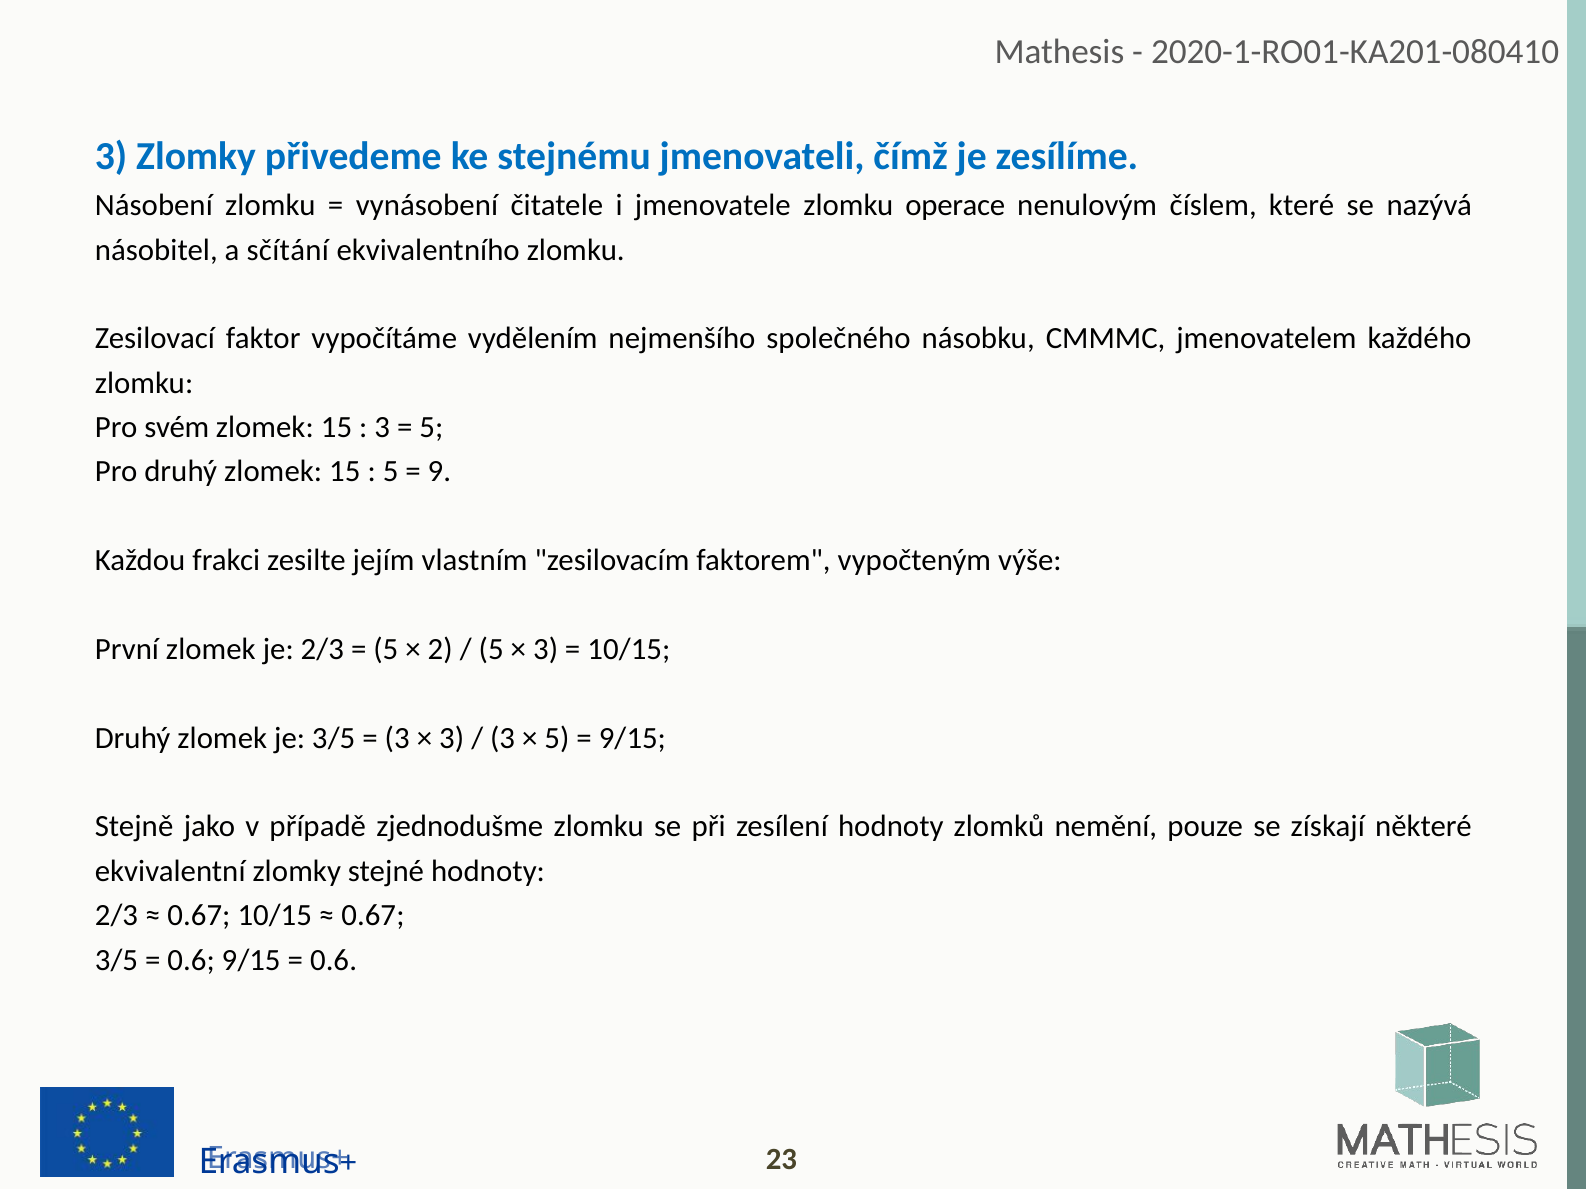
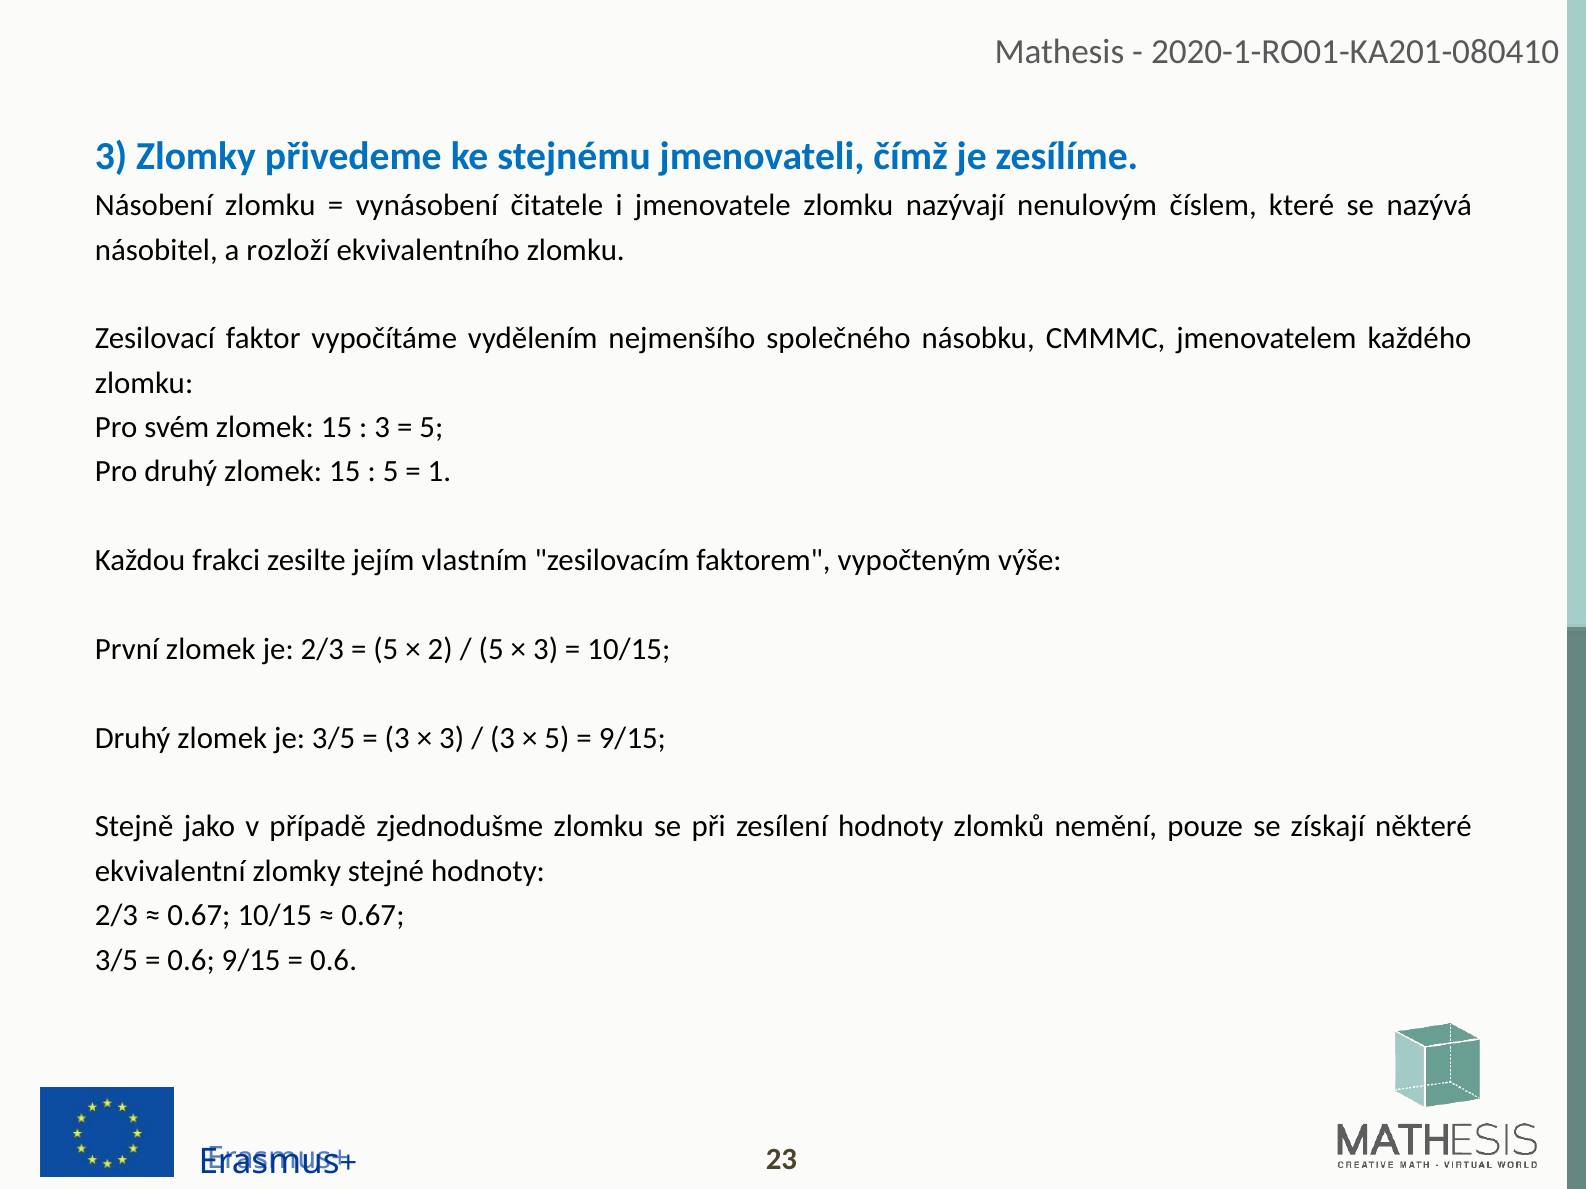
operace: operace -> nazývají
sčítání: sčítání -> rozloží
9: 9 -> 1
